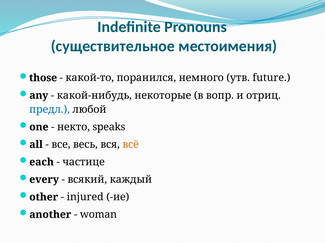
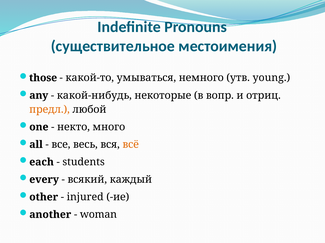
поранился: поранился -> умываться
future: future -> young
предл colour: blue -> orange
speaks: speaks -> много
частице: частице -> students
